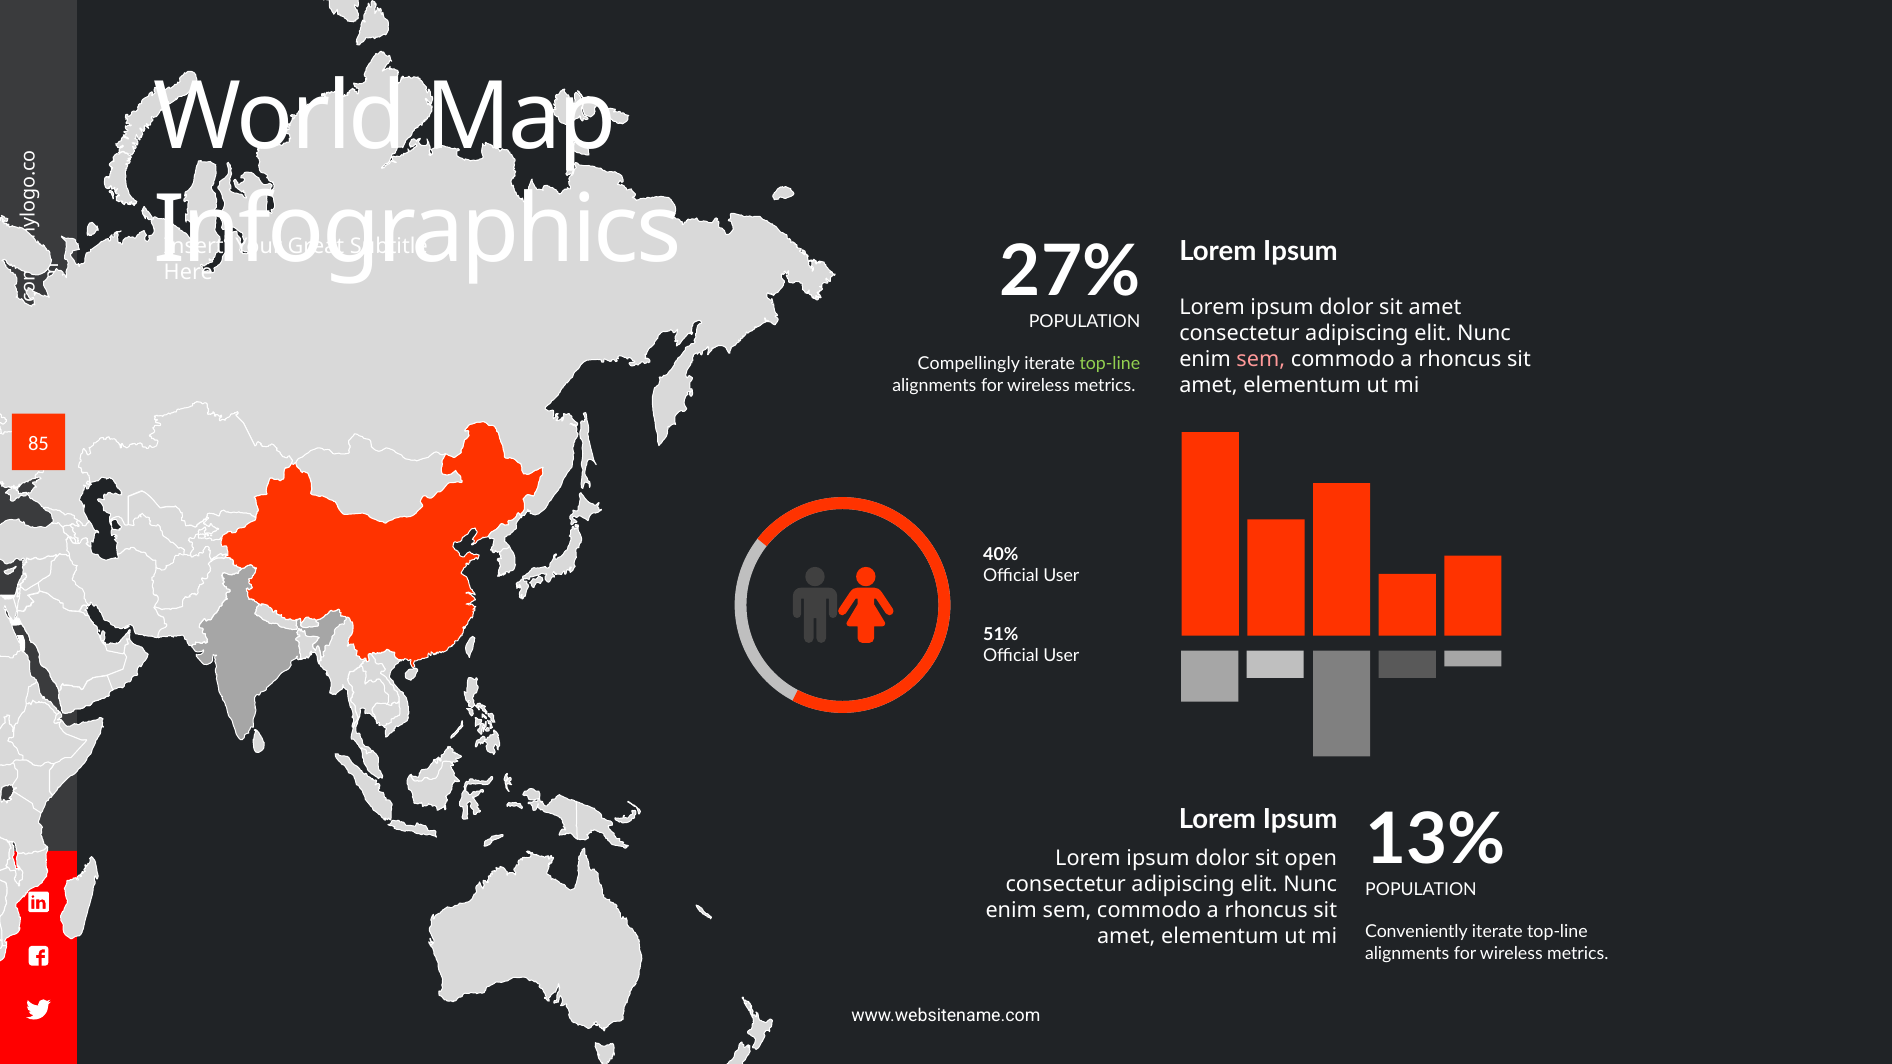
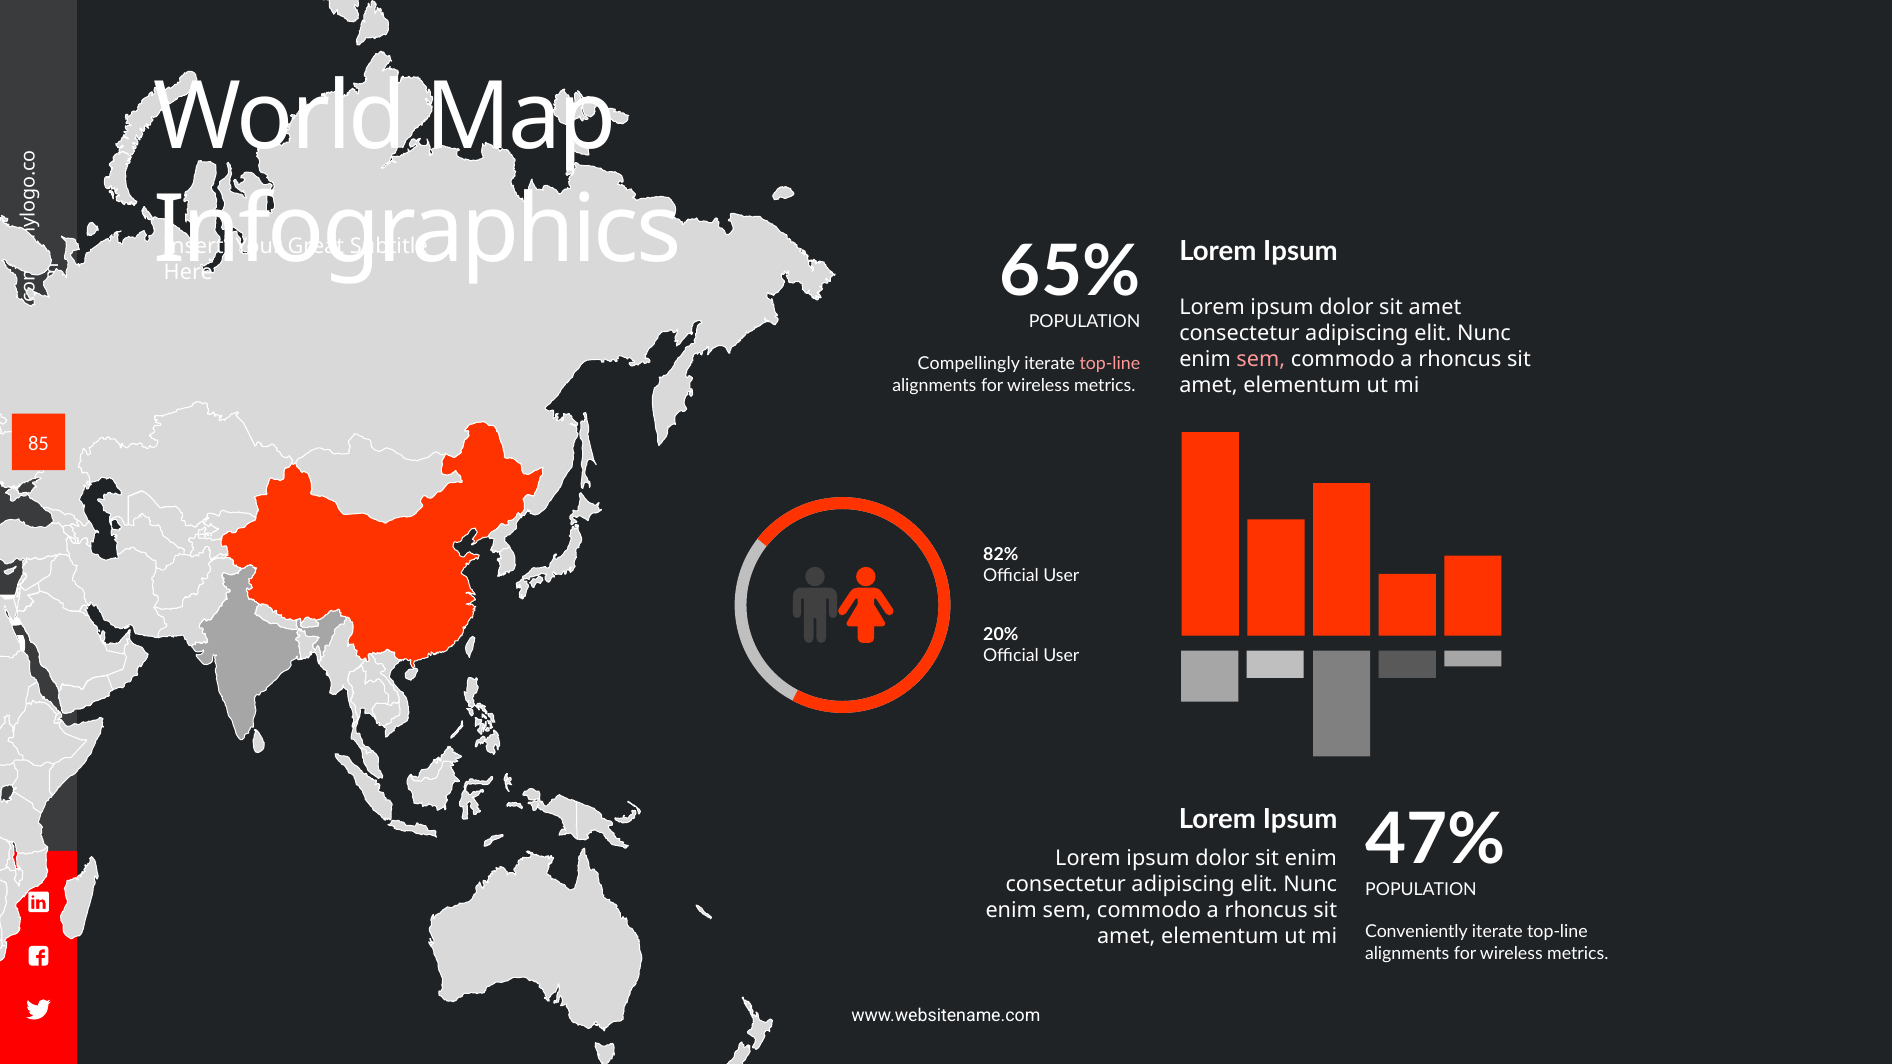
27%: 27% -> 65%
top-line at (1110, 364) colour: light green -> pink
40%: 40% -> 82%
51%: 51% -> 20%
13%: 13% -> 47%
sit open: open -> enim
